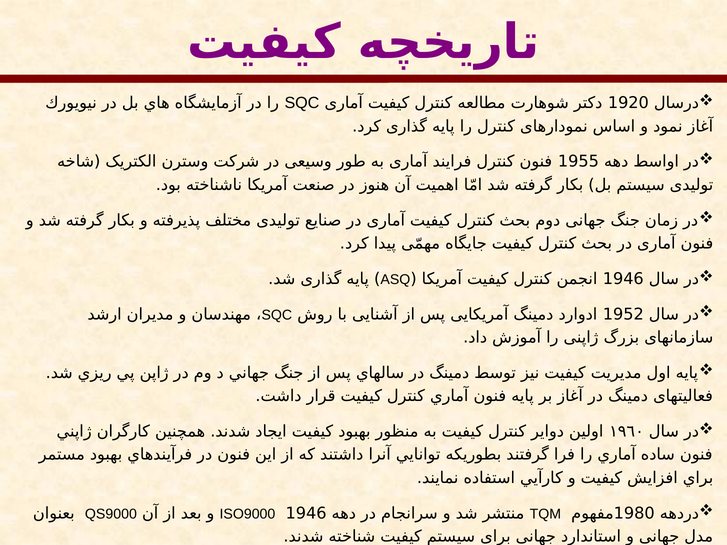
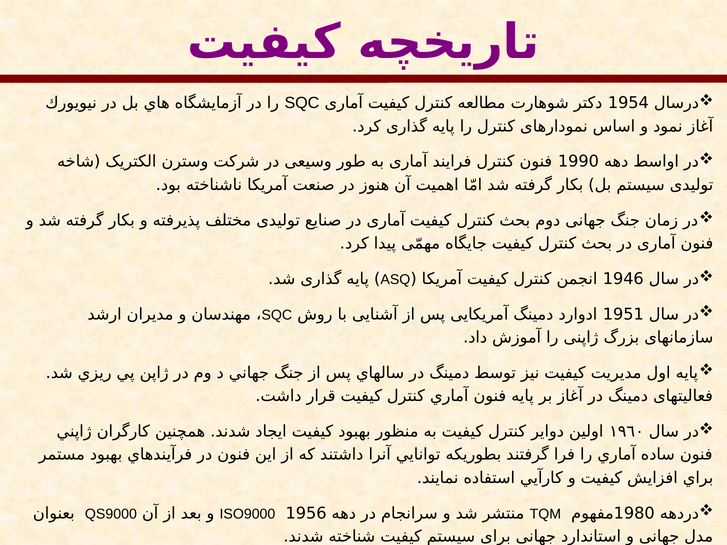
1920: 1920 -> 1954
1955: 1955 -> 1990
1952: 1952 -> 1951
1946 at (306, 513): 1946 -> 1956
